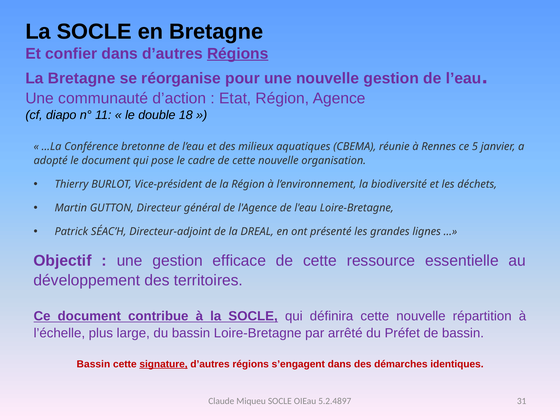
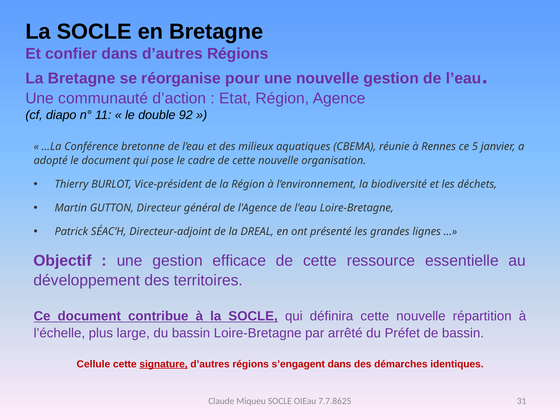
Régions at (238, 54) underline: present -> none
18: 18 -> 92
Bassin at (93, 364): Bassin -> Cellule
5.2.4897: 5.2.4897 -> 7.7.8625
